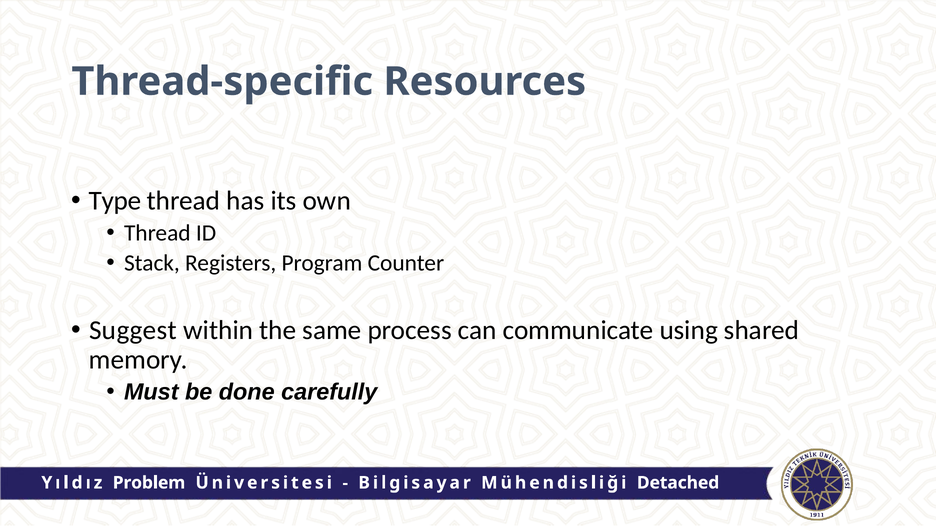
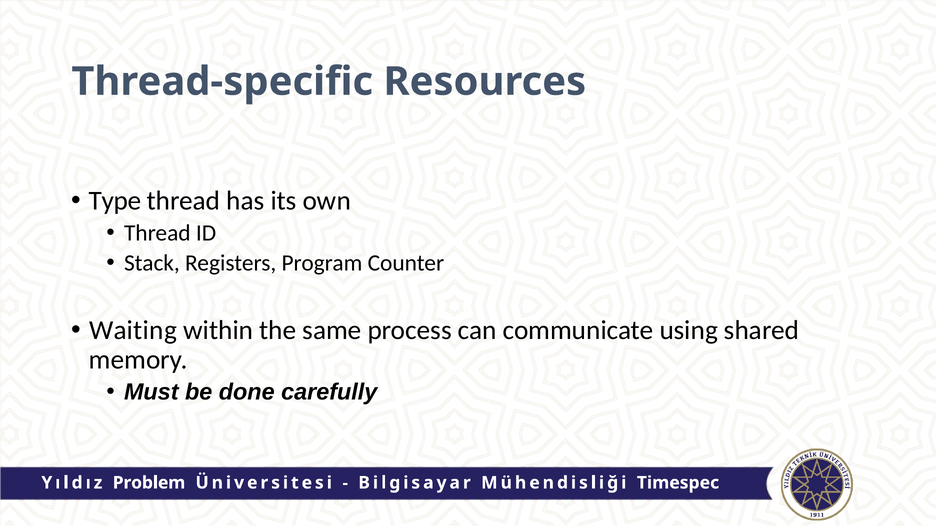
Suggest: Suggest -> Waiting
Detached: Detached -> Timespec
